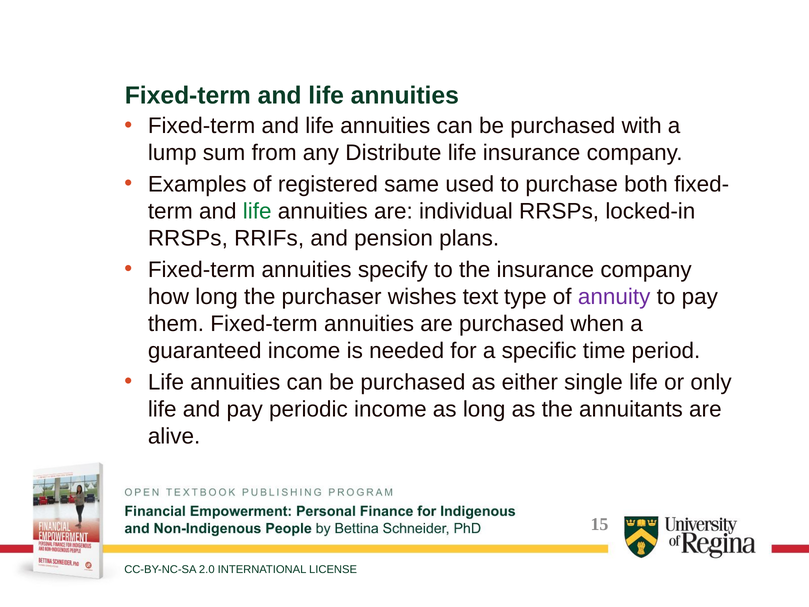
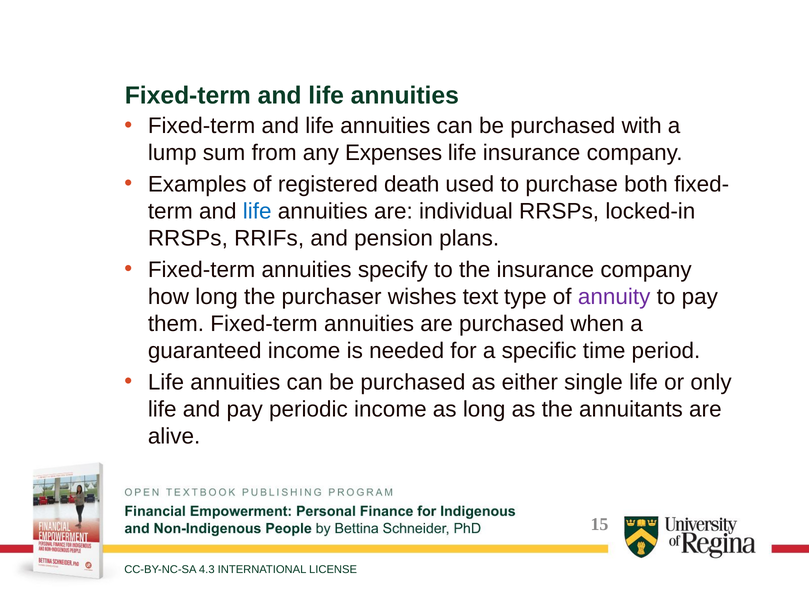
Distribute: Distribute -> Expenses
same: same -> death
life at (257, 211) colour: green -> blue
2.0: 2.0 -> 4.3
